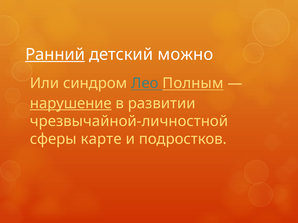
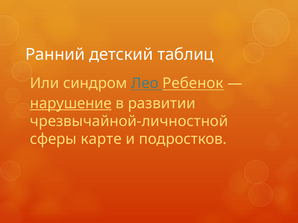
Ранний underline: present -> none
можно: можно -> таблиц
Полным: Полным -> Ребенок
